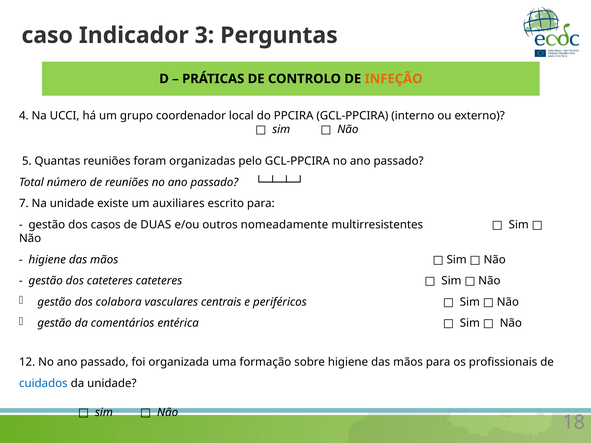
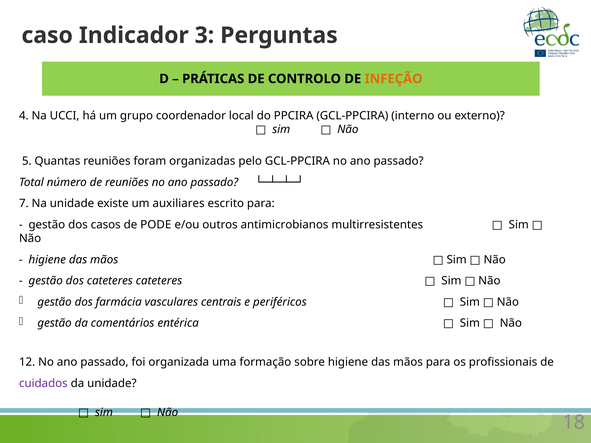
DUAS: DUAS -> PODE
nomeadamente: nomeadamente -> antimicrobianos
colabora: colabora -> farmácia
cuidados colour: blue -> purple
